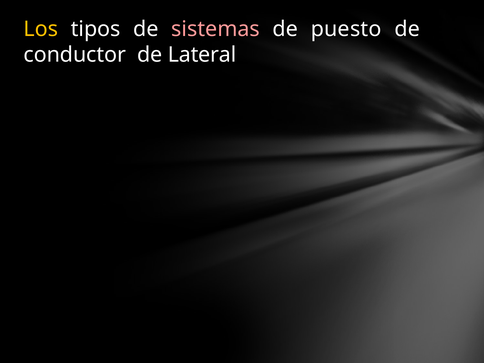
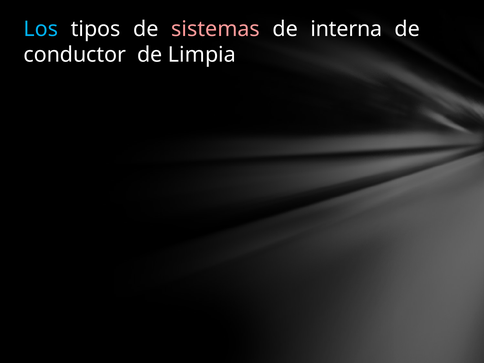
Los colour: yellow -> light blue
puesto: puesto -> interna
Lateral: Lateral -> Limpia
